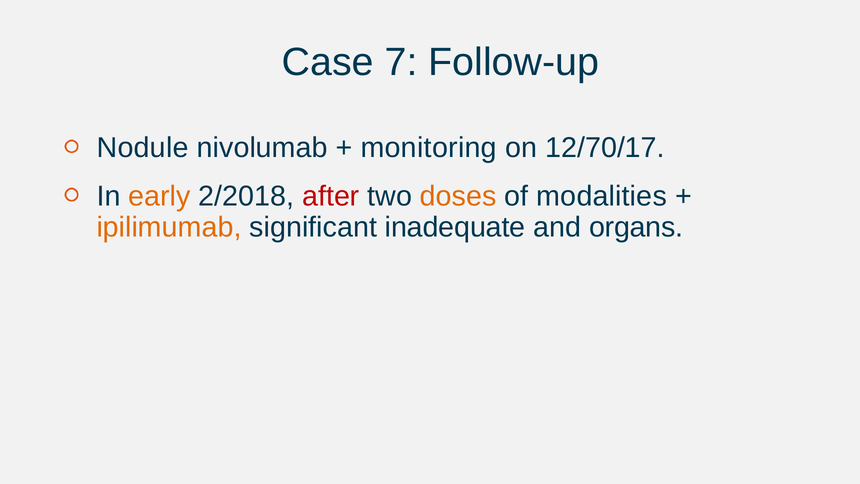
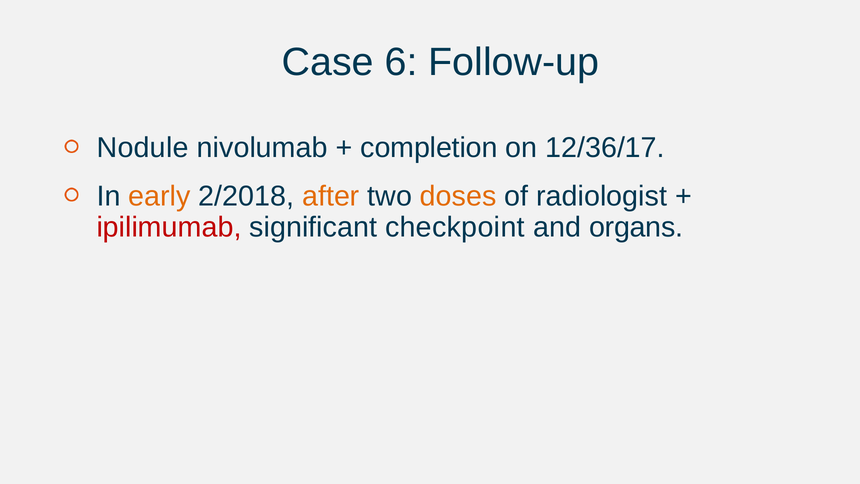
7: 7 -> 6
monitoring: monitoring -> completion
12/70/17: 12/70/17 -> 12/36/17
after colour: red -> orange
modalities: modalities -> radiologist
ipilimumab colour: orange -> red
inadequate: inadequate -> checkpoint
